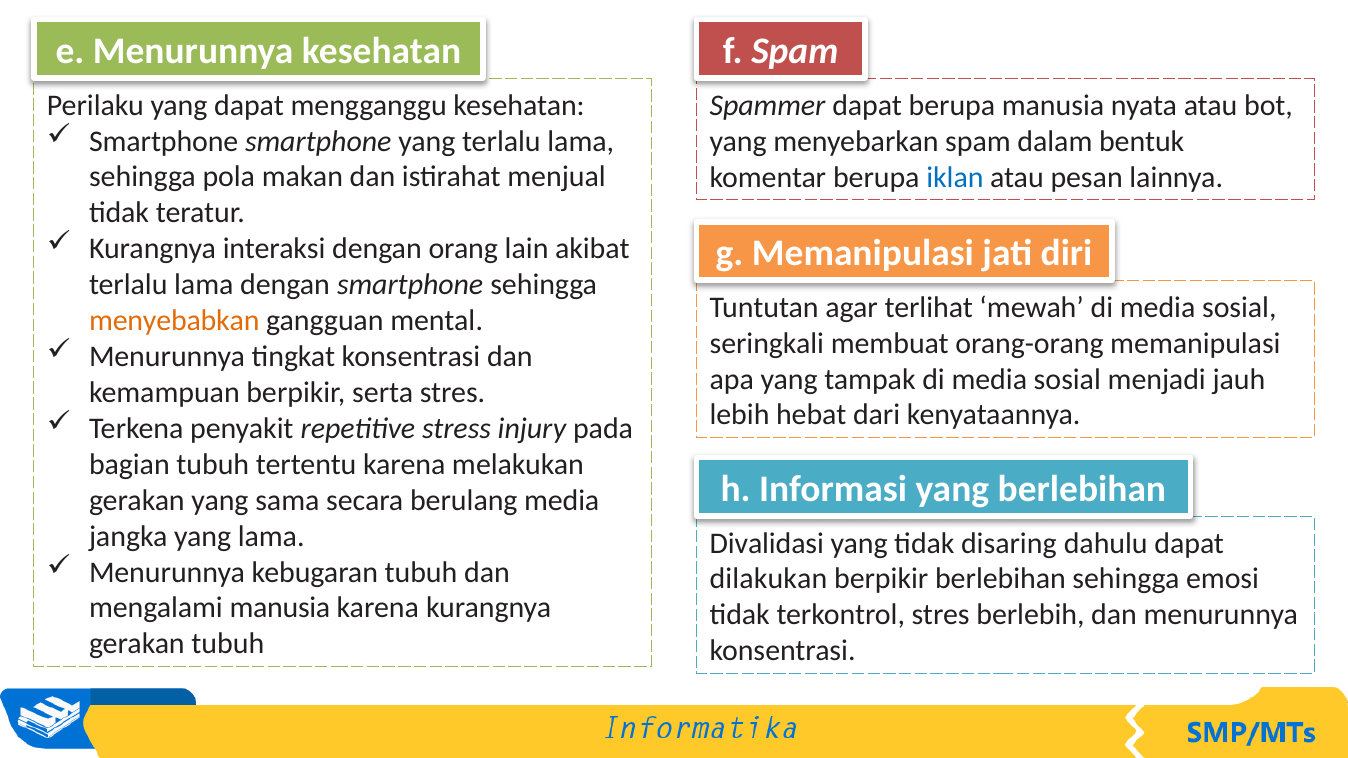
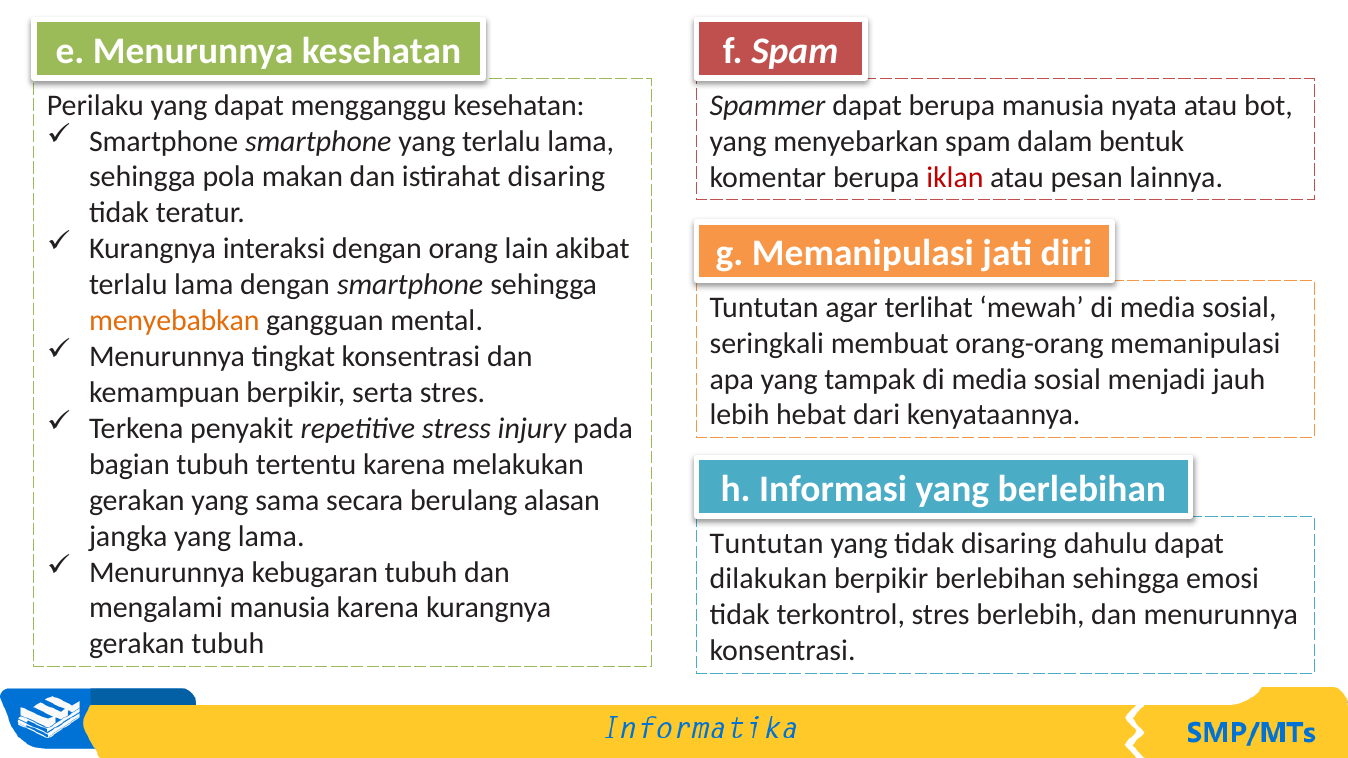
istirahat menjual: menjual -> disaring
iklan colour: blue -> red
berulang media: media -> alasan
Divalidasi at (767, 543): Divalidasi -> Tuntutan
